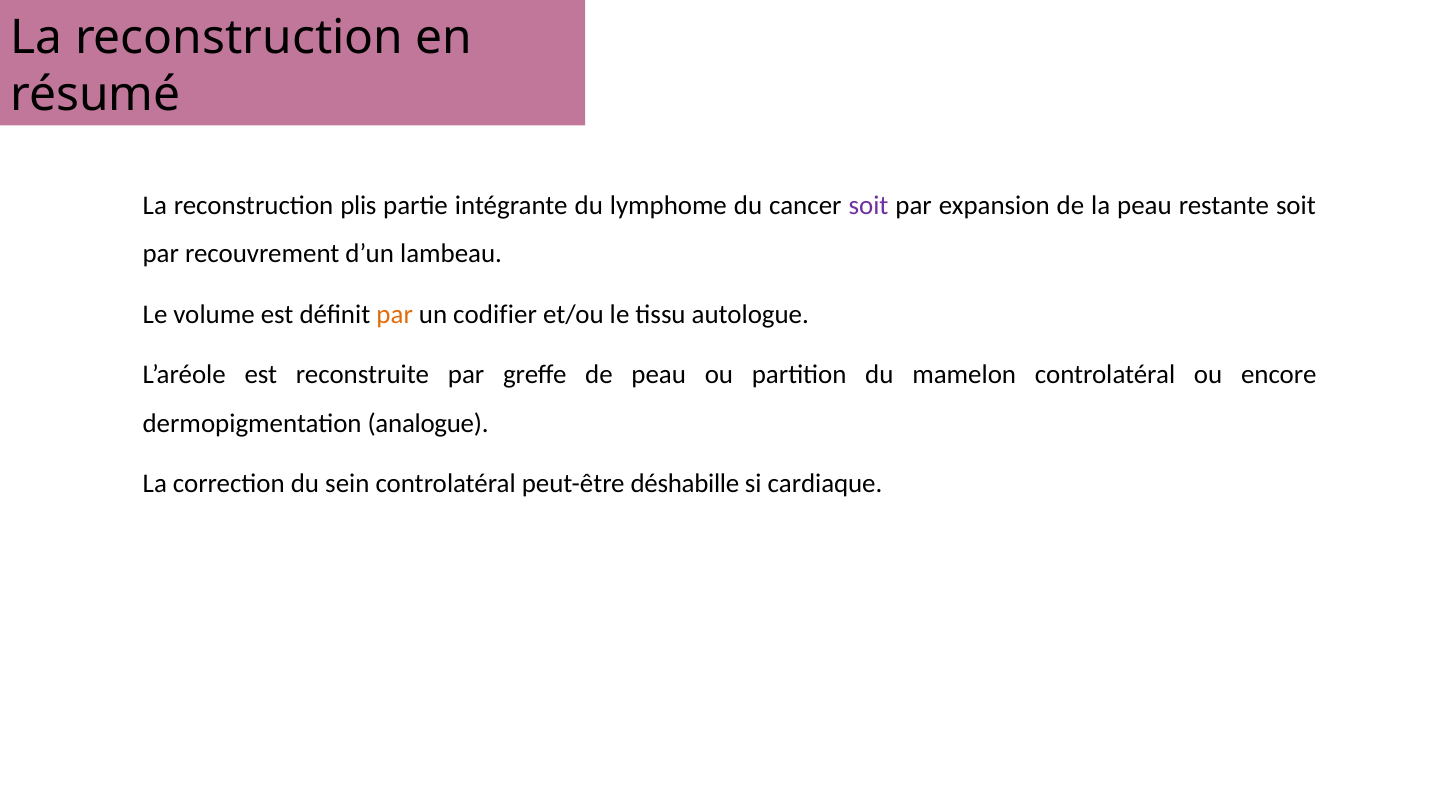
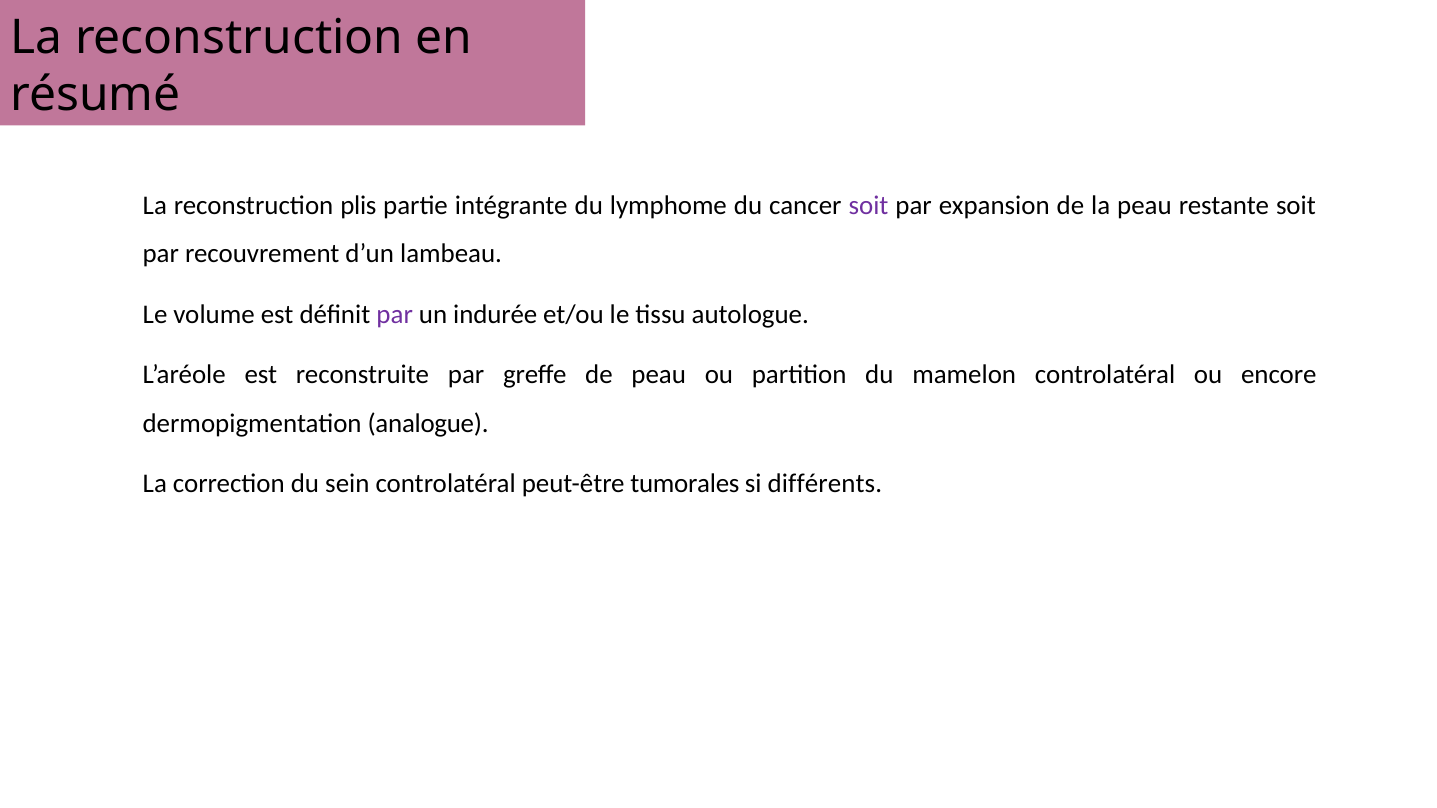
par at (395, 315) colour: orange -> purple
codifier: codifier -> indurée
déshabille: déshabille -> tumorales
cardiaque: cardiaque -> différents
